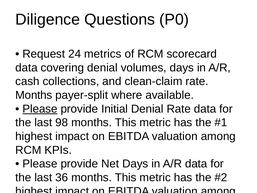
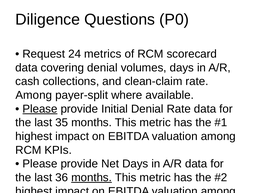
Months at (34, 95): Months -> Among
98: 98 -> 35
months at (92, 177) underline: none -> present
